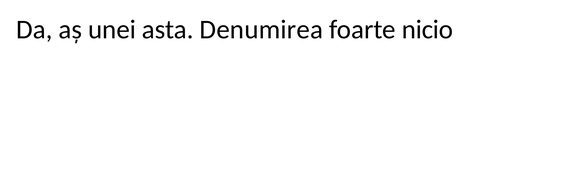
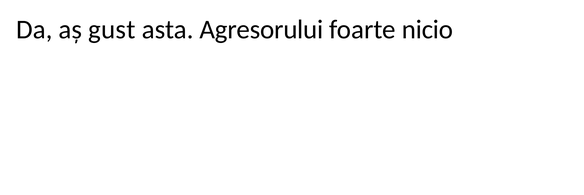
unei: unei -> gust
Denumirea: Denumirea -> Agresorului
